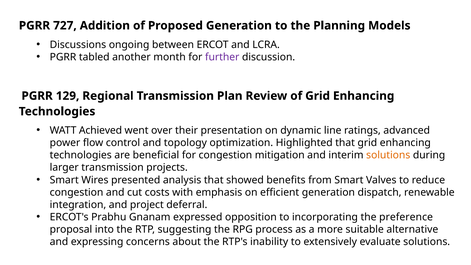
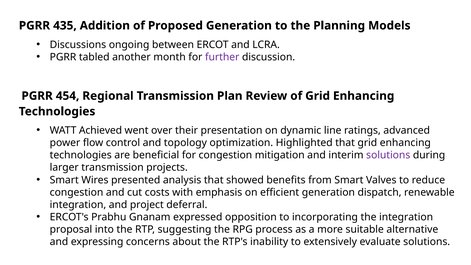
727: 727 -> 435
129: 129 -> 454
solutions at (388, 155) colour: orange -> purple
the preference: preference -> integration
